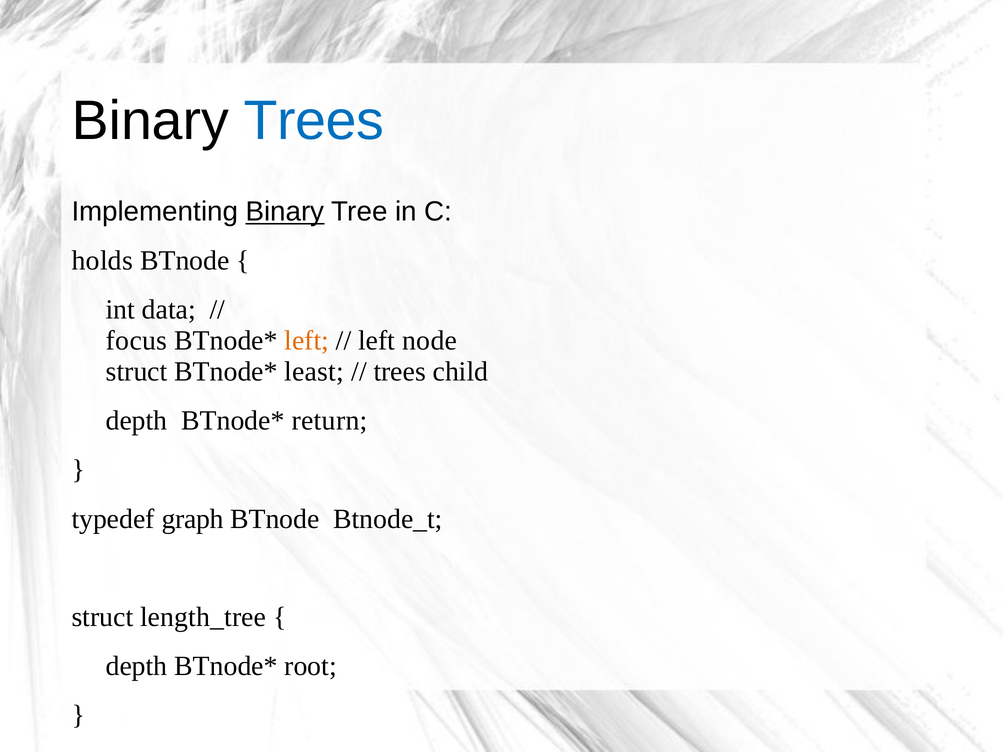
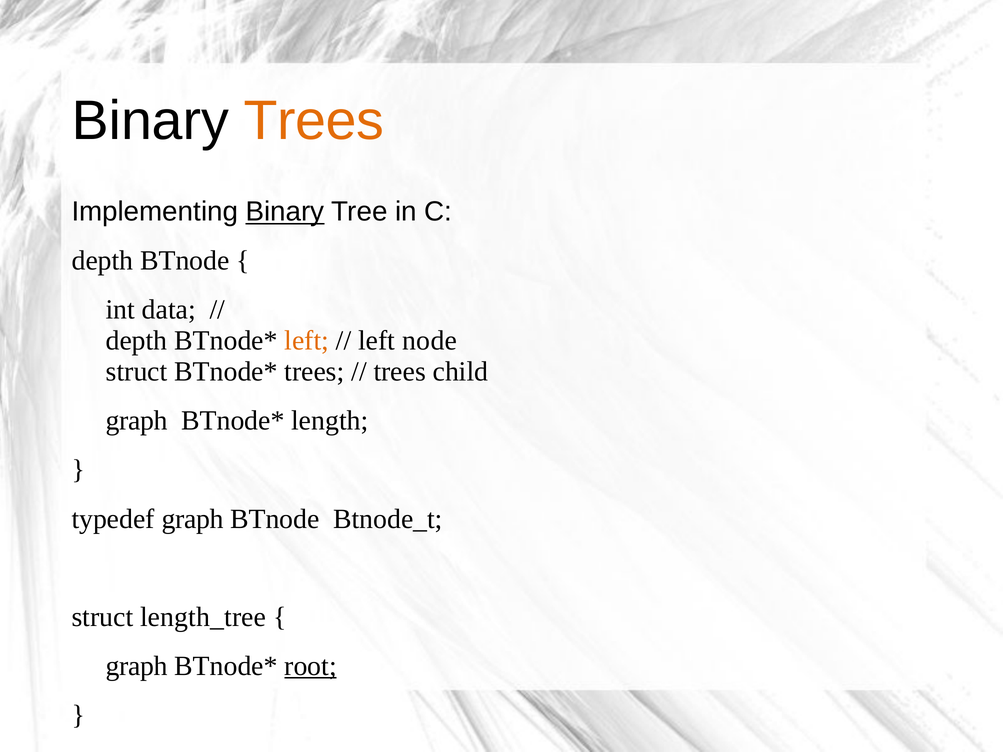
Trees at (314, 121) colour: blue -> orange
holds at (102, 261): holds -> depth
focus at (136, 341): focus -> depth
least at (314, 372): least -> trees
depth at (137, 421): depth -> graph
return: return -> length
depth at (137, 666): depth -> graph
root underline: none -> present
